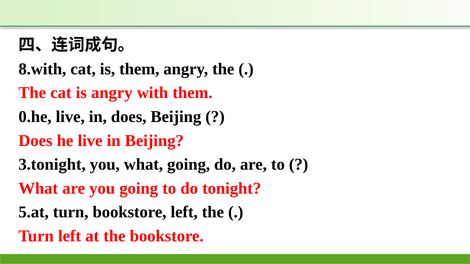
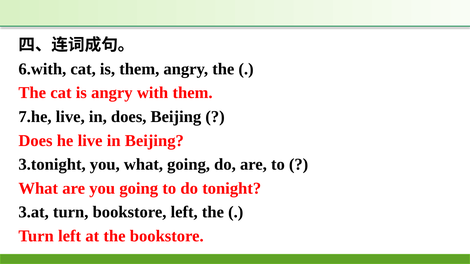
8.with: 8.with -> 6.with
0.he: 0.he -> 7.he
5.at: 5.at -> 3.at
